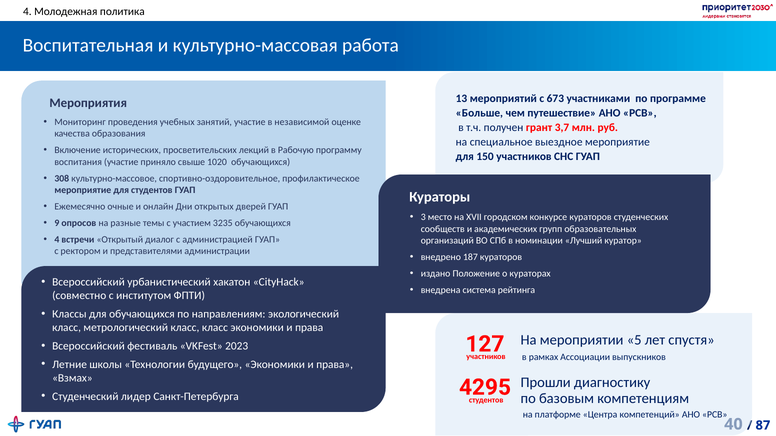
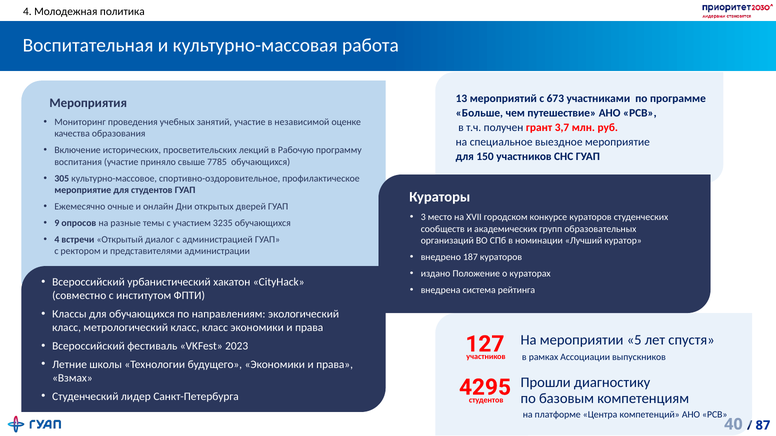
1020: 1020 -> 7785
308: 308 -> 305
